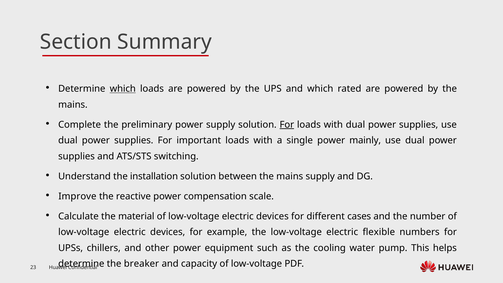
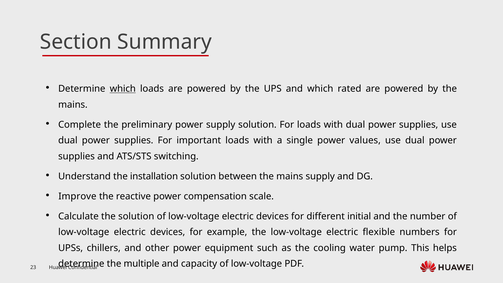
For at (287, 125) underline: present -> none
mainly: mainly -> values
the material: material -> solution
cases: cases -> initial
breaker: breaker -> multiple
